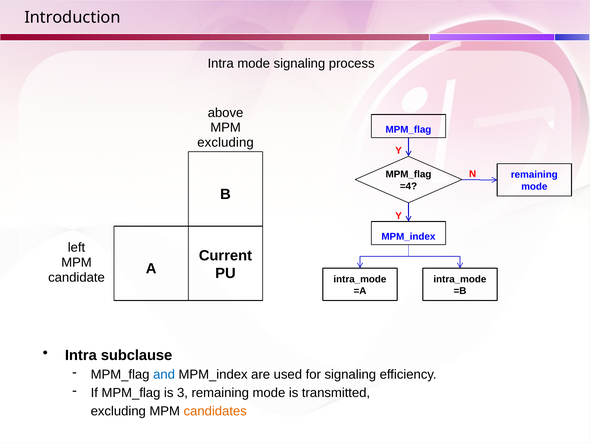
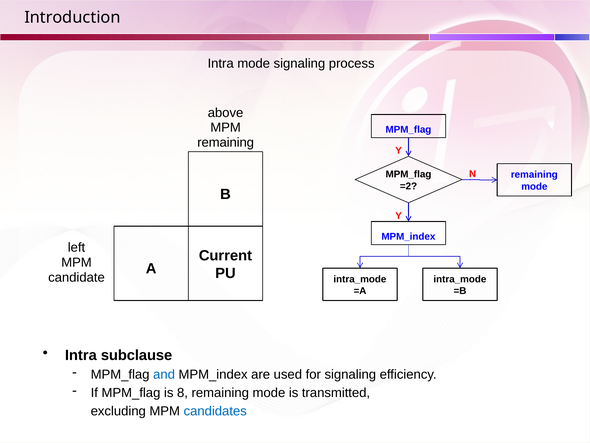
excluding at (226, 142): excluding -> remaining
=4: =4 -> =2
3: 3 -> 8
candidates colour: orange -> blue
